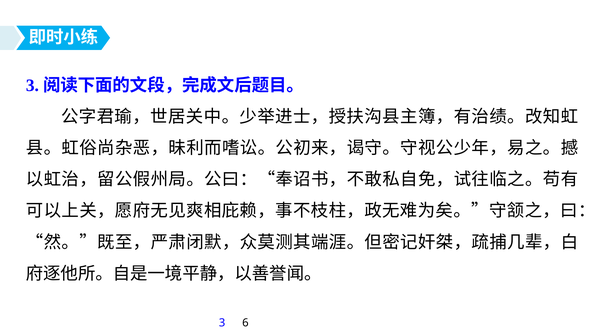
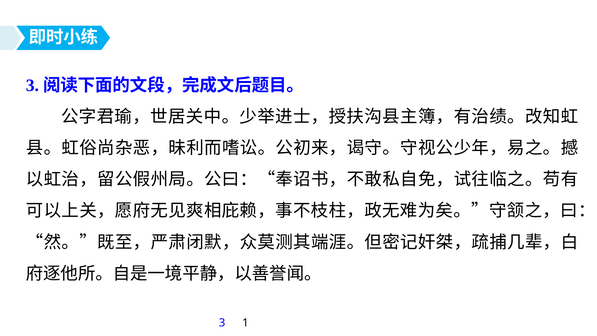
6: 6 -> 1
